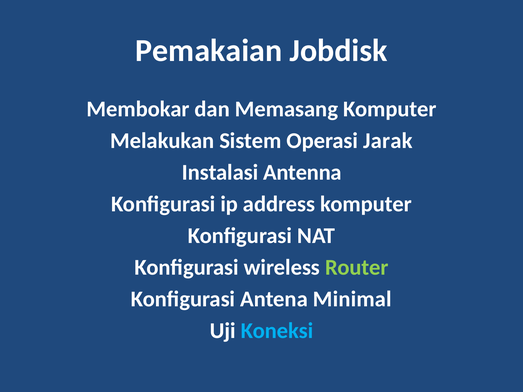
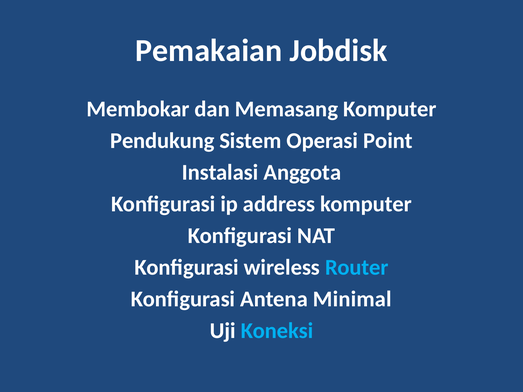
Melakukan: Melakukan -> Pendukung
Jarak: Jarak -> Point
Antenna: Antenna -> Anggota
Router colour: light green -> light blue
